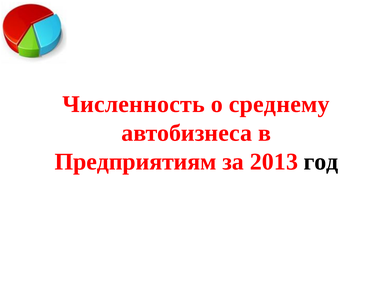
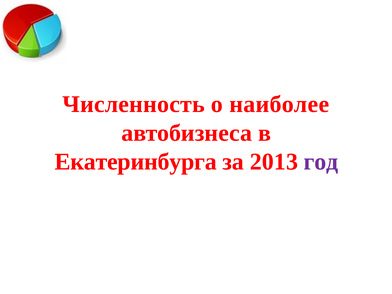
среднему: среднему -> наиболее
Предприятиям: Предприятиям -> Екатеринбурга
год colour: black -> purple
